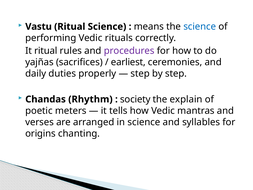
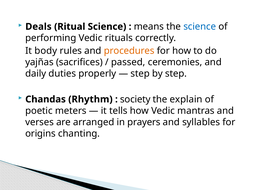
Vastu: Vastu -> Deals
It ritual: ritual -> body
procedures colour: purple -> orange
earliest: earliest -> passed
in science: science -> prayers
